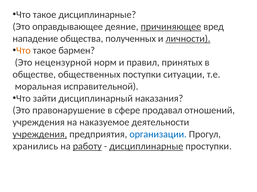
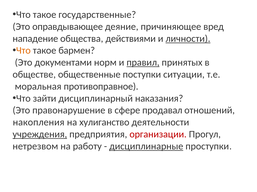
такое дисциплинарные: дисциплинарные -> государственные
причиняющее underline: present -> none
полученных: полученных -> действиями
нецензурной: нецензурной -> документами
правил underline: none -> present
общественных: общественных -> общественные
исправительной: исправительной -> противоправное
учреждения at (39, 123): учреждения -> накопления
наказуемое: наказуемое -> хулиганство
организации colour: blue -> red
хранились: хранились -> нетрезвом
работу underline: present -> none
